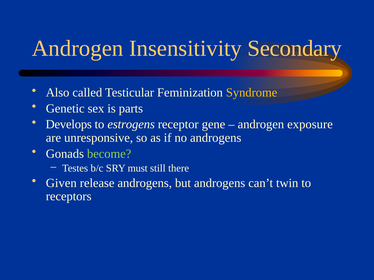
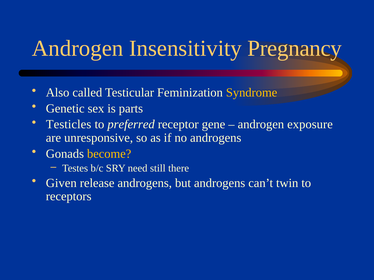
Secondary: Secondary -> Pregnancy
Develops: Develops -> Testicles
estrogens: estrogens -> preferred
become colour: light green -> yellow
must: must -> need
